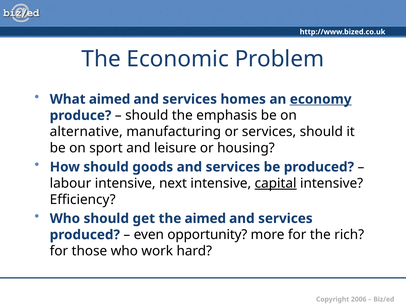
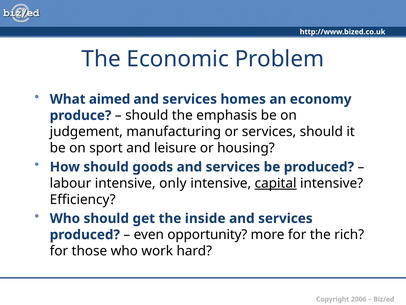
economy underline: present -> none
alternative: alternative -> judgement
next: next -> only
the aimed: aimed -> inside
